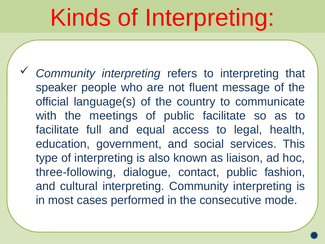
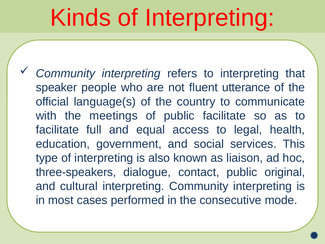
message: message -> utterance
three-following: three-following -> three-speakers
fashion: fashion -> original
